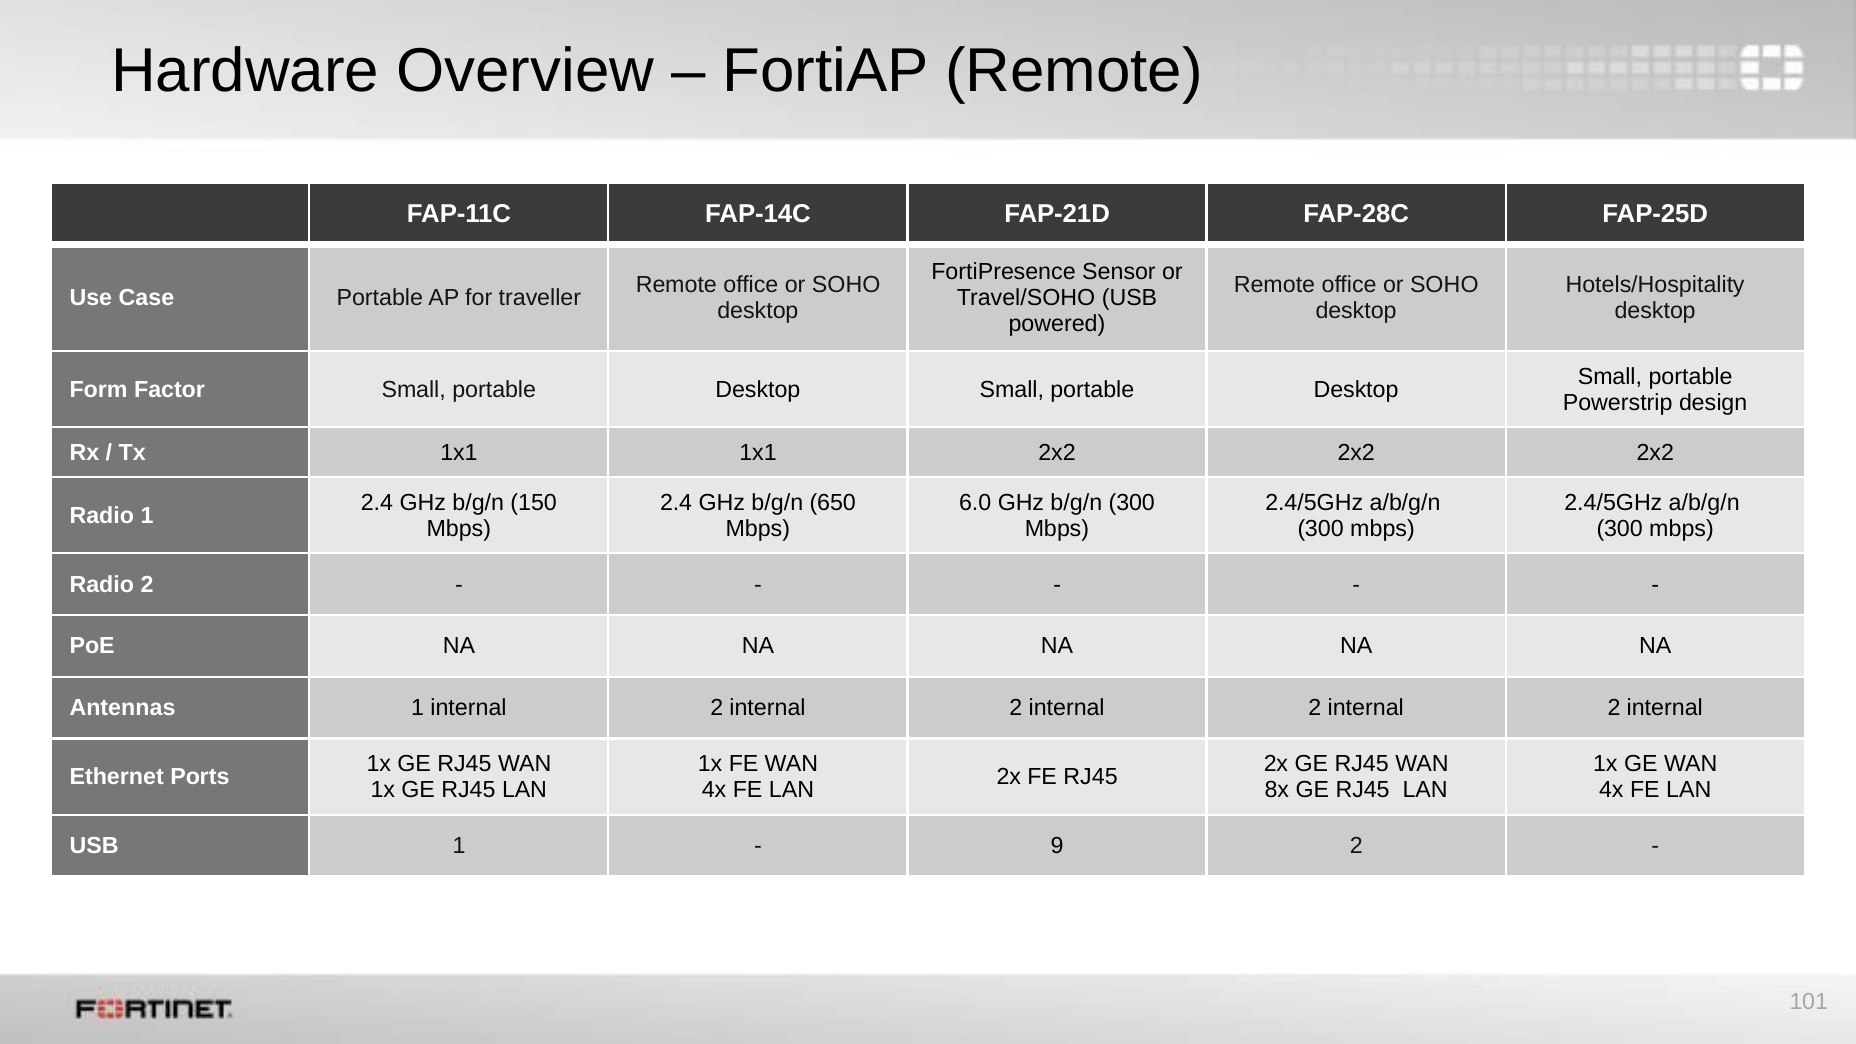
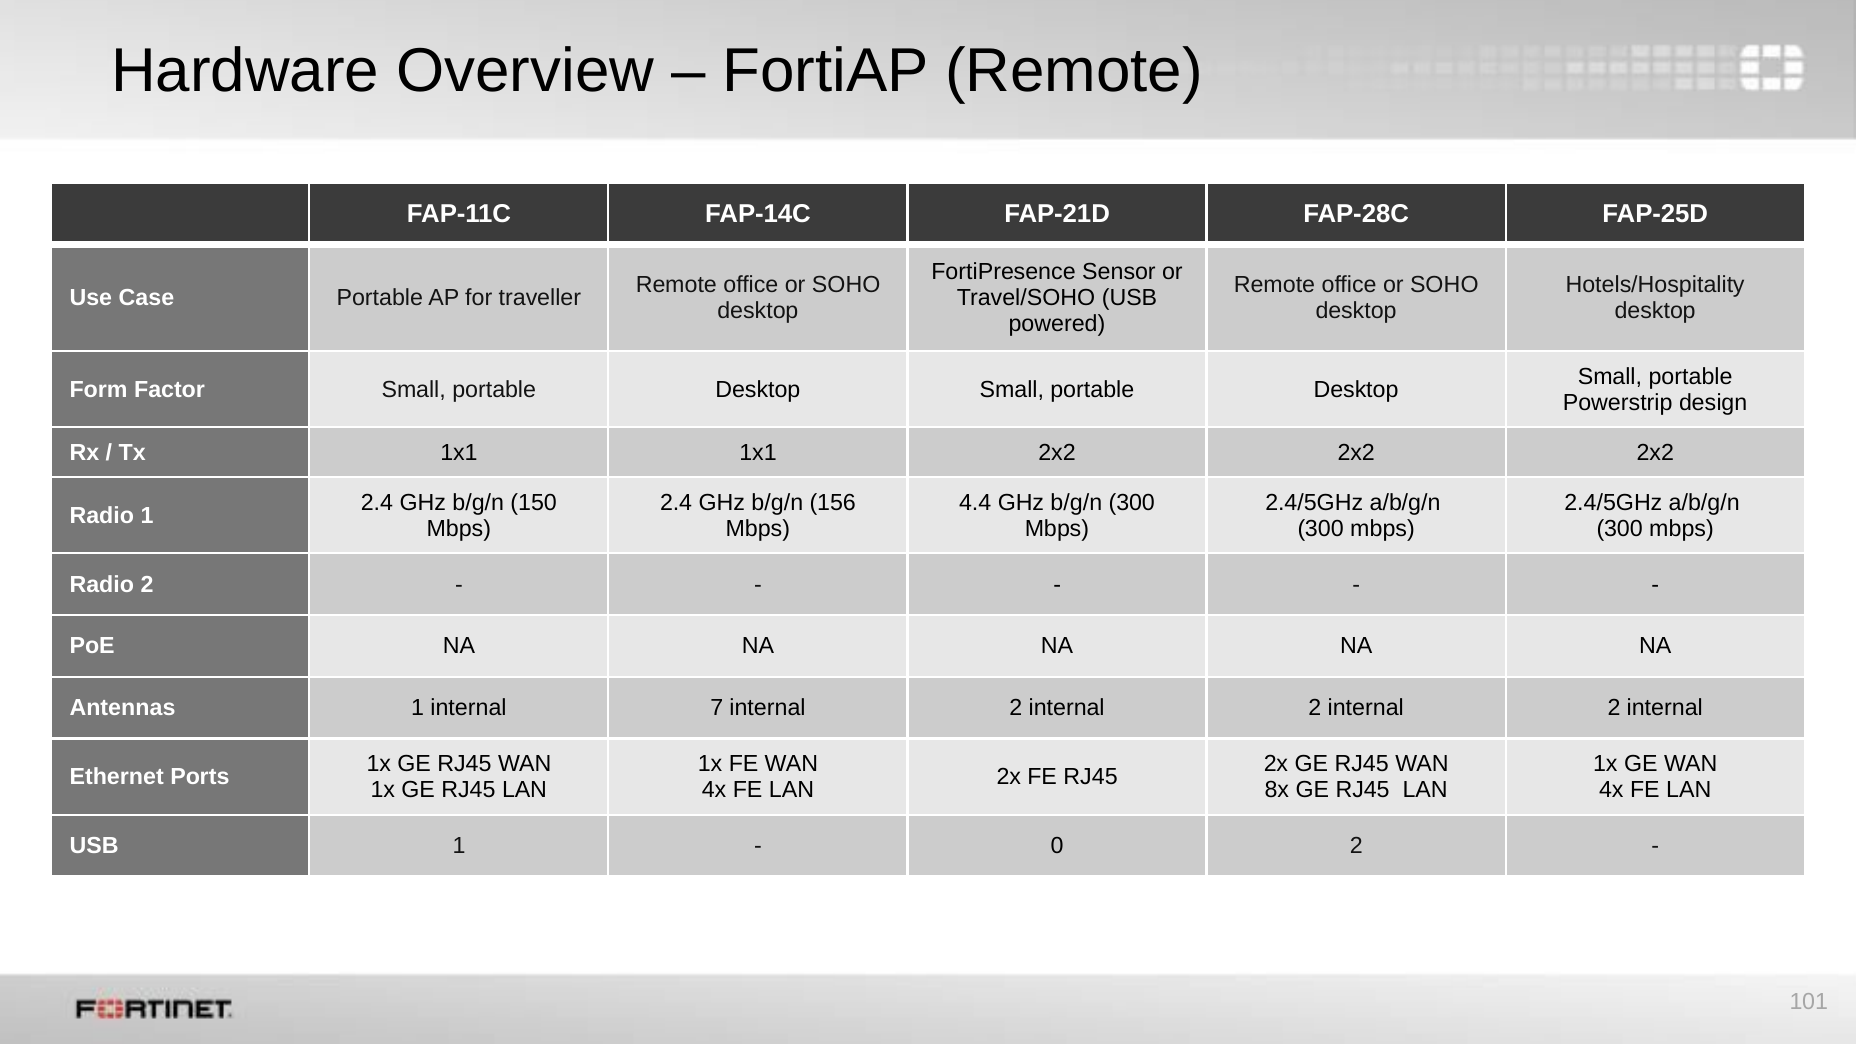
650: 650 -> 156
6.0: 6.0 -> 4.4
1 internal 2: 2 -> 7
9: 9 -> 0
